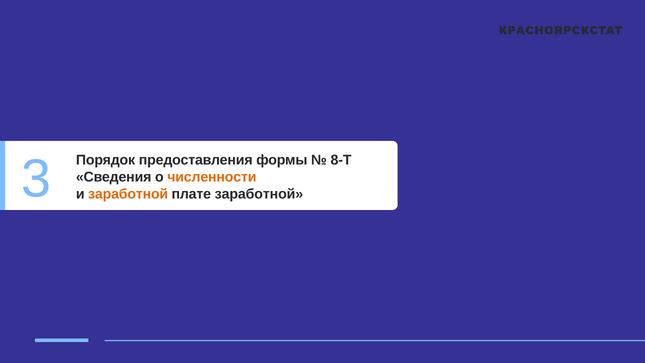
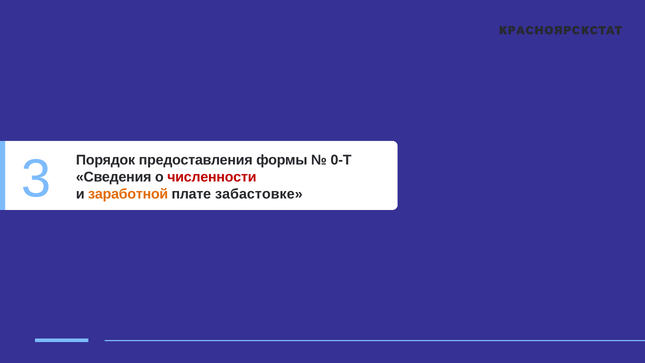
8-Т: 8-Т -> 0-Т
численности colour: orange -> red
плате заработной: заработной -> забастовке
